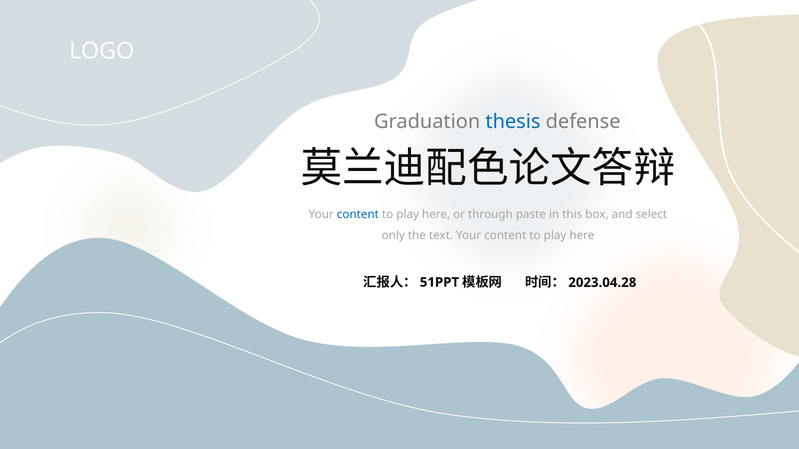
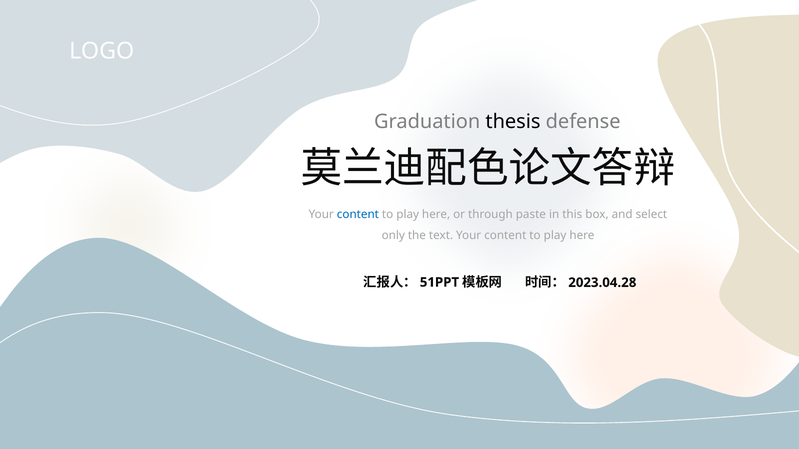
thesis colour: blue -> black
